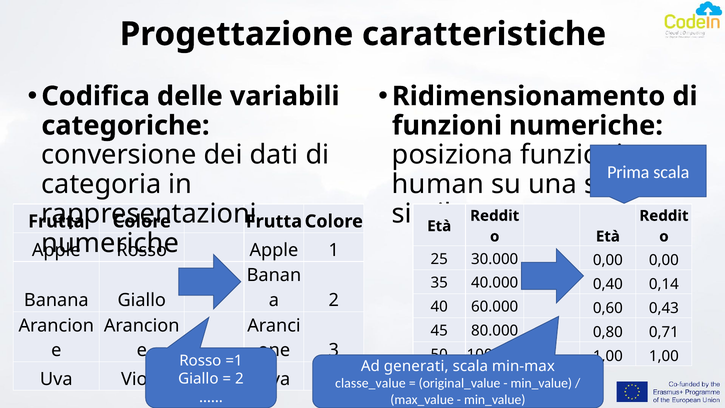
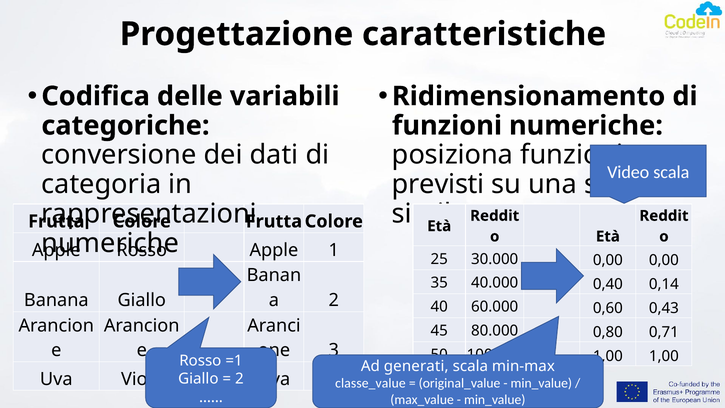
Prima: Prima -> Video
human: human -> previsti
